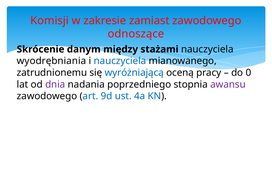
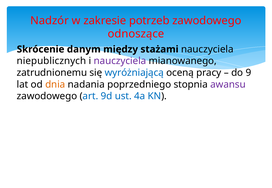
Komisji: Komisji -> Nadzór
zamiast: zamiast -> potrzeb
wyodrębniania: wyodrębniania -> niepublicznych
nauczyciela at (120, 61) colour: blue -> purple
0: 0 -> 9
dnia colour: purple -> orange
